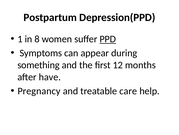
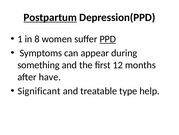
Postpartum underline: none -> present
Pregnancy: Pregnancy -> Significant
care: care -> type
